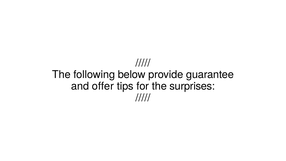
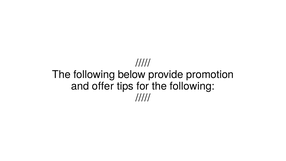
guarantee: guarantee -> promotion
for the surprises: surprises -> following
